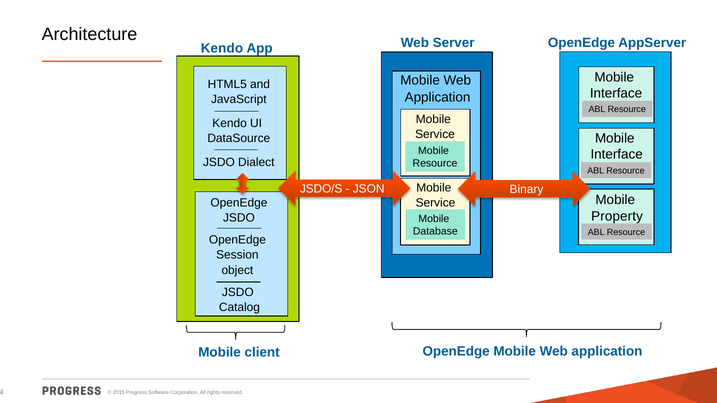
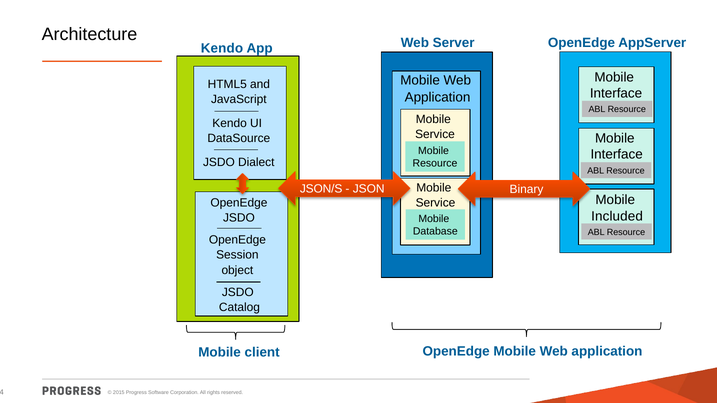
JSDO/S: JSDO/S -> JSON/S
Property: Property -> Included
